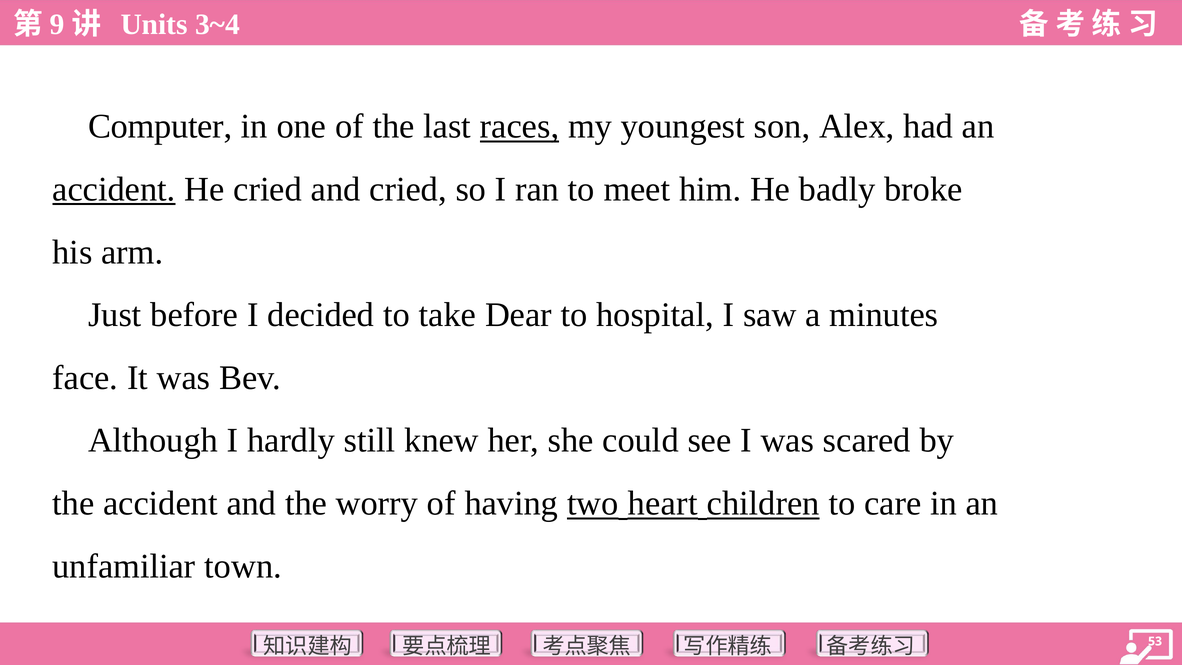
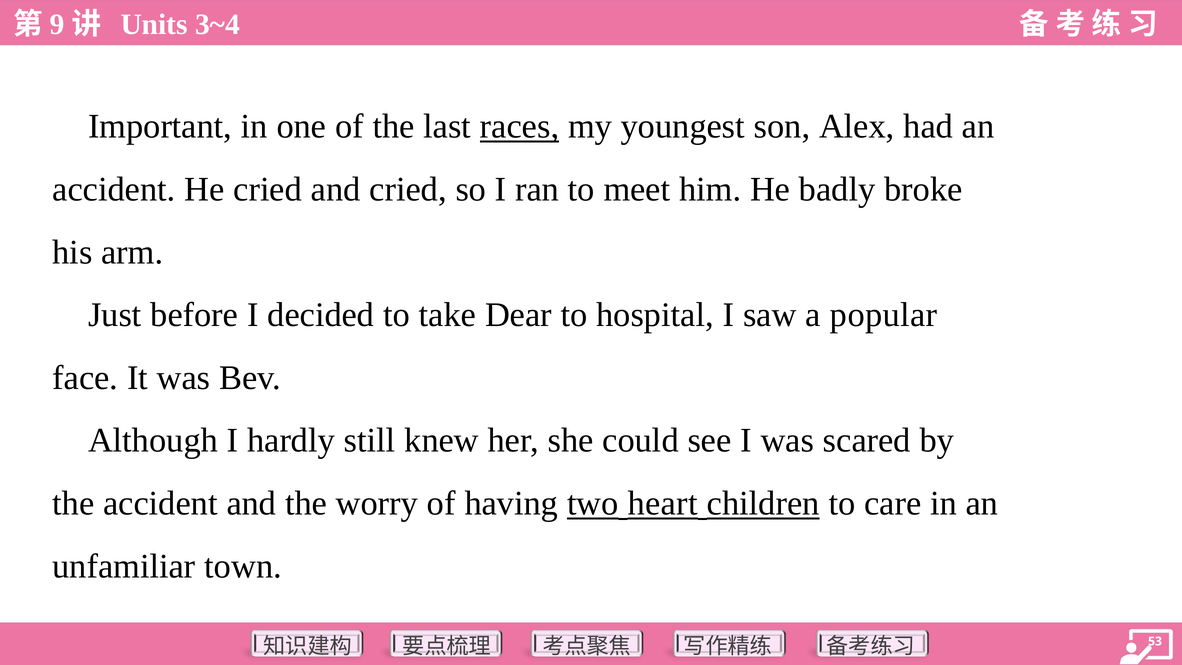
Computer: Computer -> Important
accident at (114, 189) underline: present -> none
minutes: minutes -> popular
